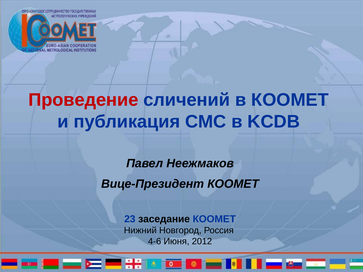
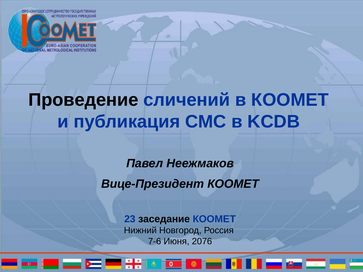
Проведение colour: red -> black
4-6: 4-6 -> 7-6
2012: 2012 -> 2076
